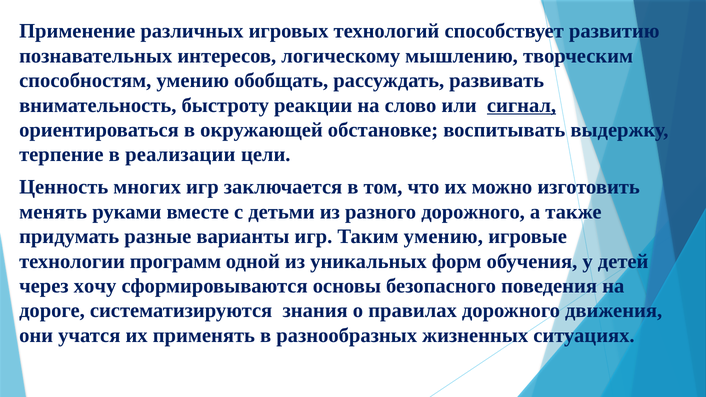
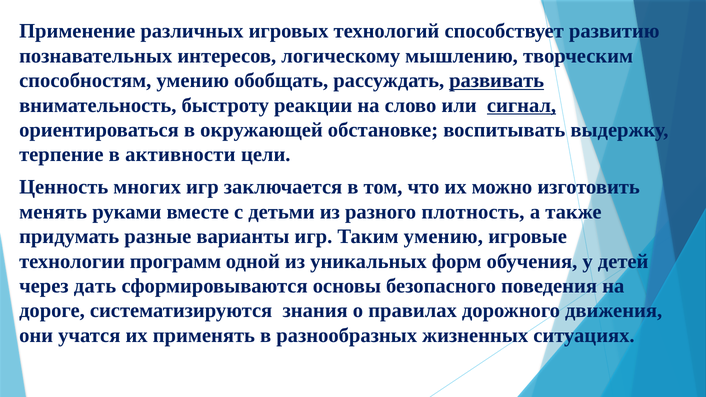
развивать underline: none -> present
реализации: реализации -> активности
разного дорожного: дорожного -> плотность
хочу: хочу -> дать
